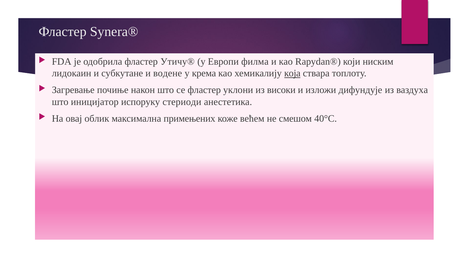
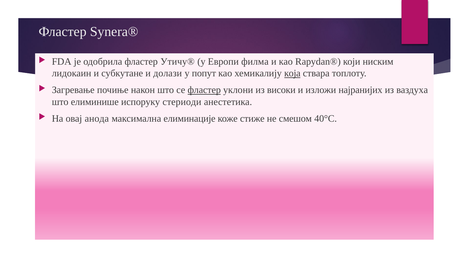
водене: водене -> долази
крема: крема -> попут
фластер at (204, 90) underline: none -> present
дифундује: дифундује -> најранијих
иницијатор: иницијатор -> елиминише
облик: облик -> анода
примењених: примењених -> елиминације
већем: већем -> стиже
